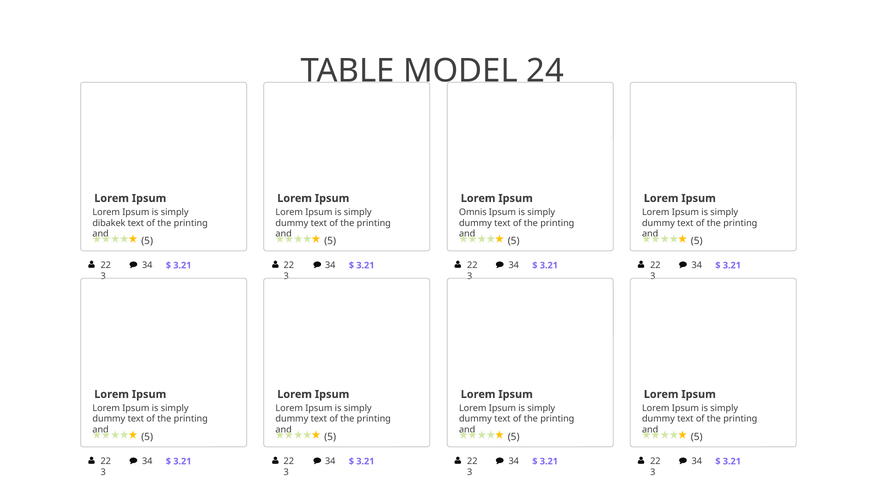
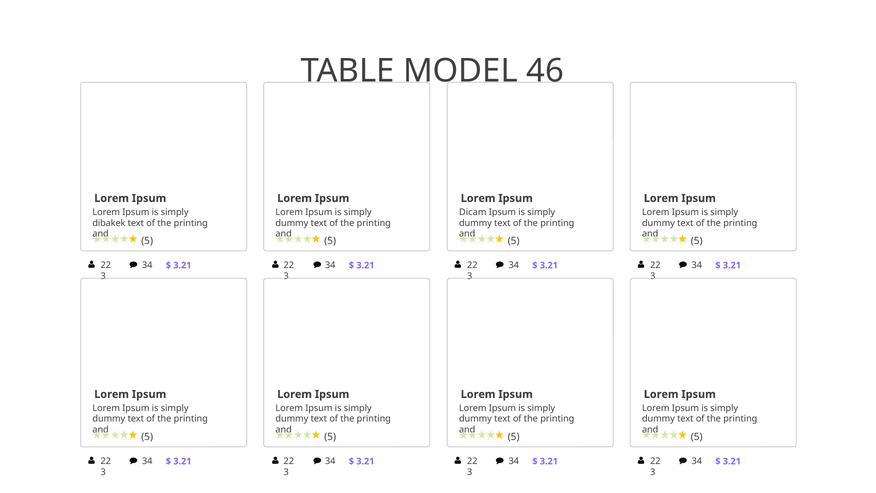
24: 24 -> 46
Omnis: Omnis -> Dicam
